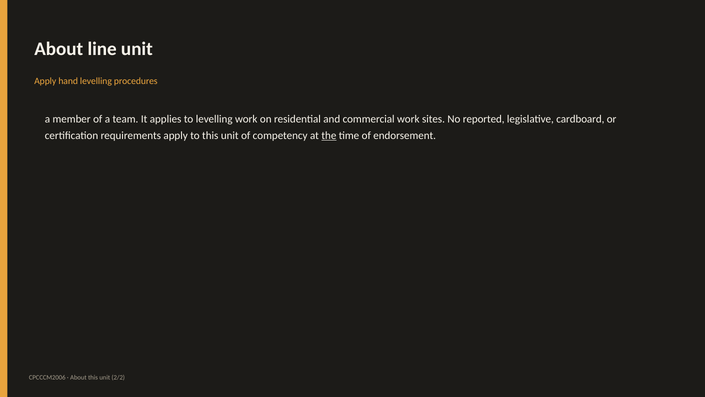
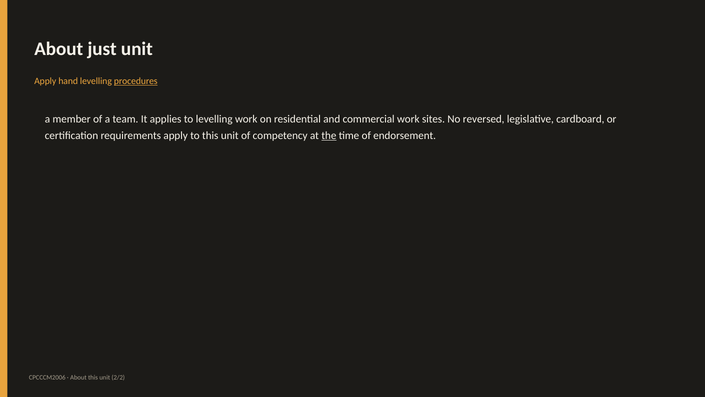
line: line -> just
procedures underline: none -> present
reported: reported -> reversed
